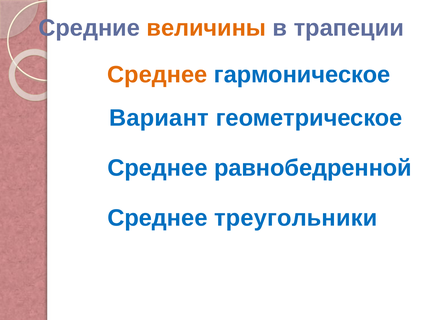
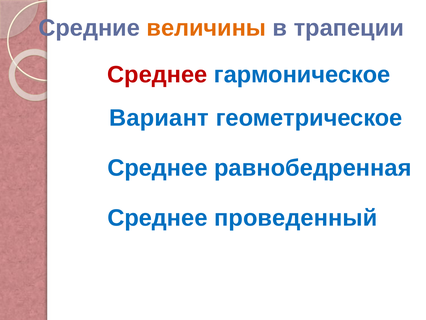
Среднее at (157, 75) colour: orange -> red
равнобедренной: равнобедренной -> равнобедренная
треугольники: треугольники -> проведенный
